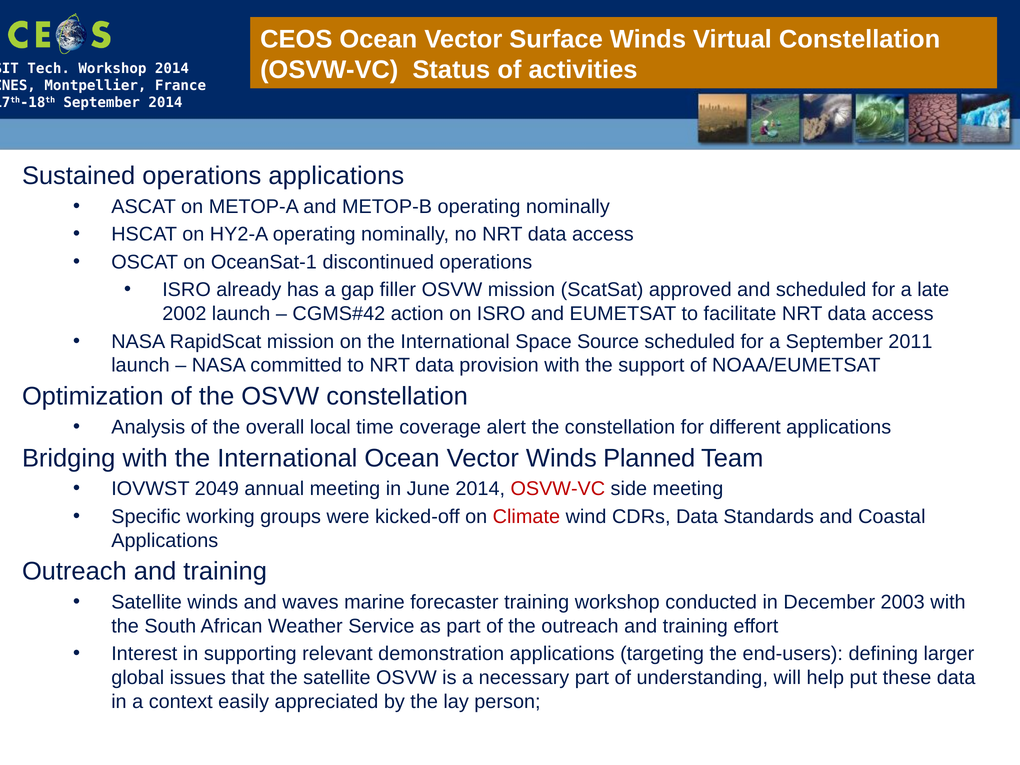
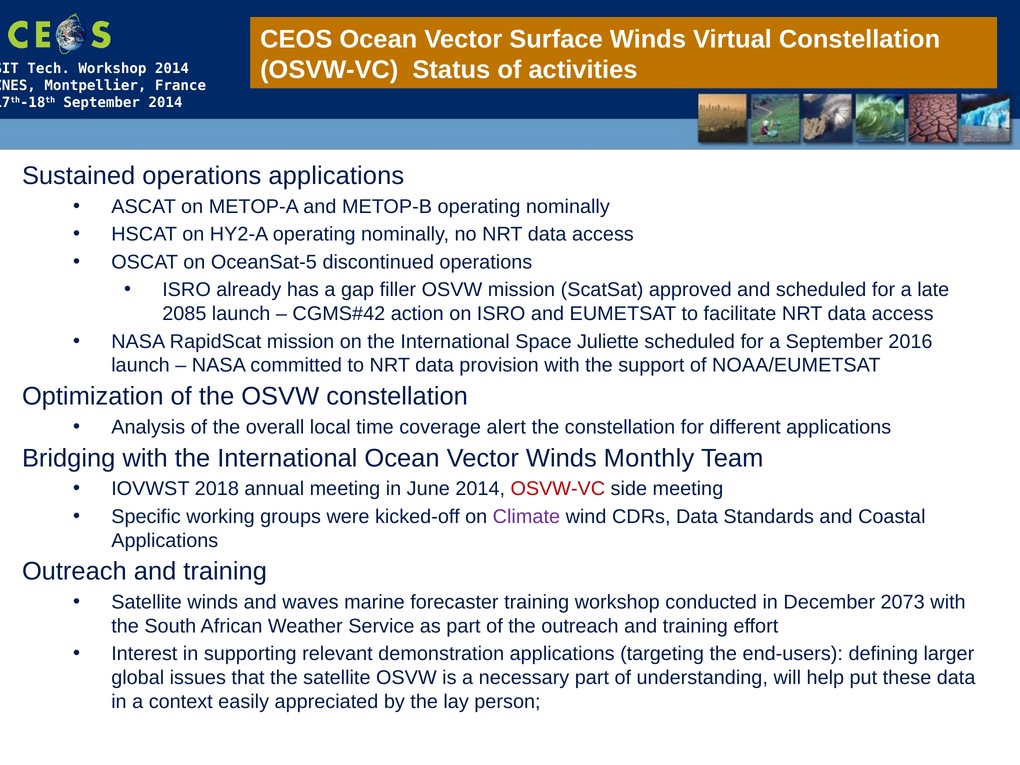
OceanSat-1: OceanSat-1 -> OceanSat-5
2002: 2002 -> 2085
Source: Source -> Juliette
2011: 2011 -> 2016
Planned: Planned -> Monthly
2049: 2049 -> 2018
Climate colour: red -> purple
2003: 2003 -> 2073
